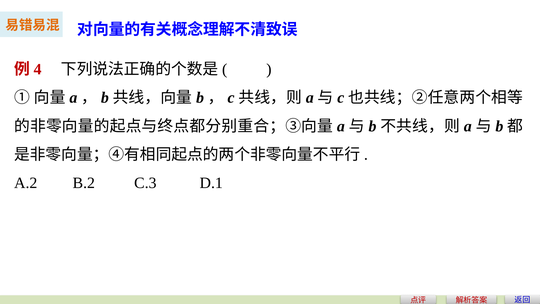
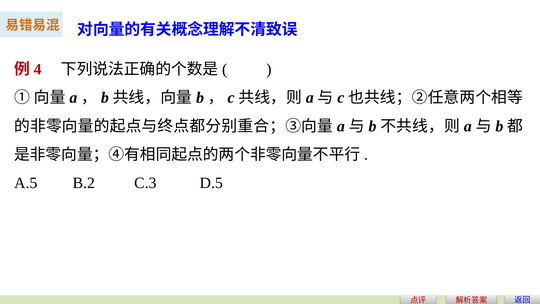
A.2: A.2 -> A.5
D.1: D.1 -> D.5
